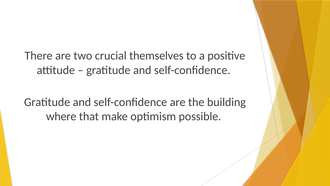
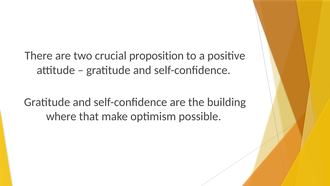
themselves: themselves -> proposition
